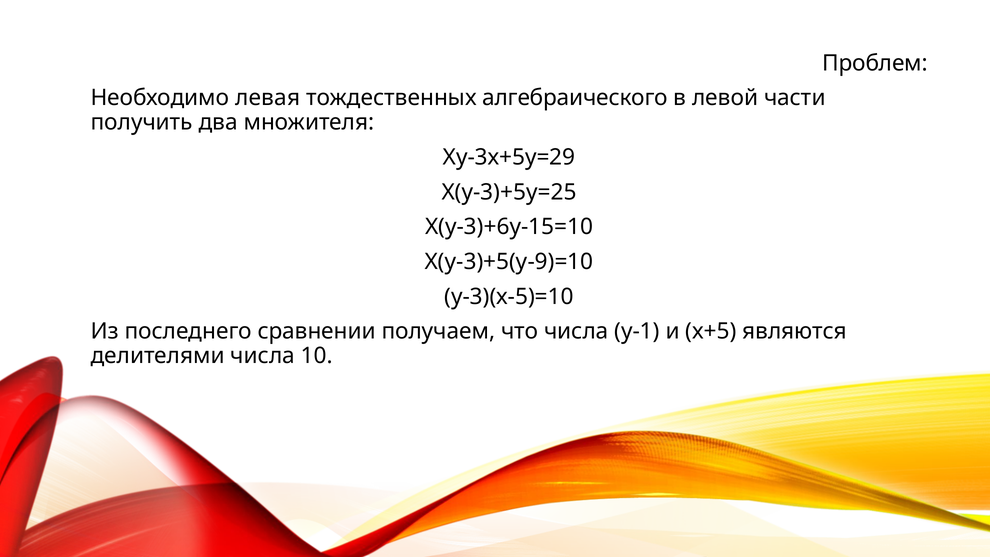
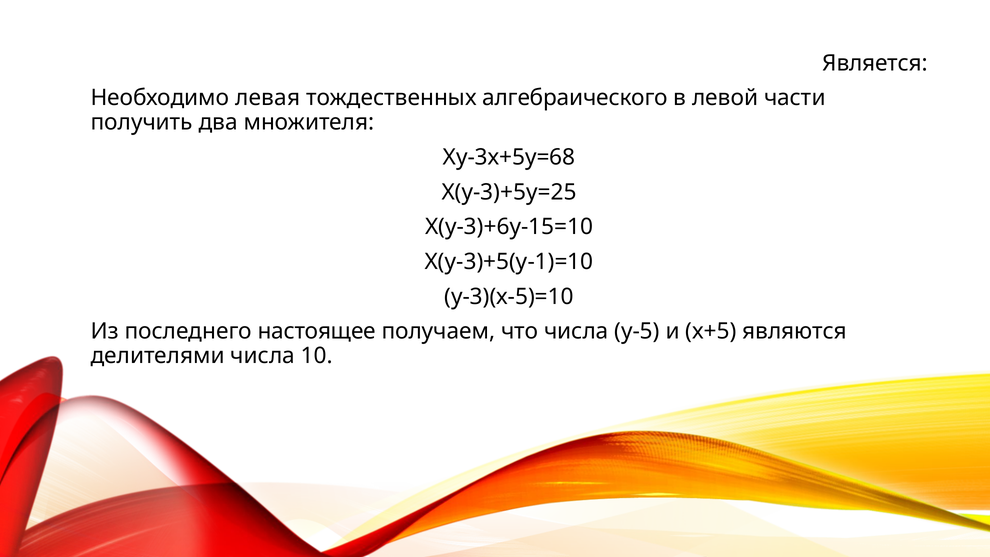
Проблем: Проблем -> Является
Ху-3х+5у=29: Ху-3х+5у=29 -> Ху-3х+5у=68
Х(у-3)+5(у-9)=10: Х(у-3)+5(у-9)=10 -> Х(у-3)+5(у-1)=10
сравнении: сравнении -> настоящее
у-1: у-1 -> у-5
